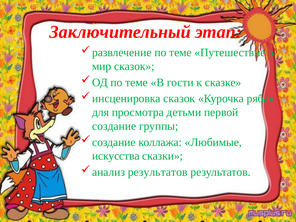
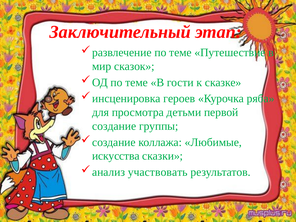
сказок at (179, 99): сказок -> героев
результатов at (158, 172): результатов -> участвовать
